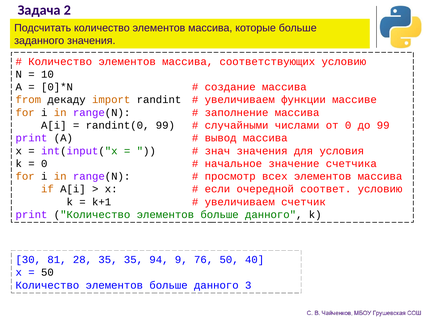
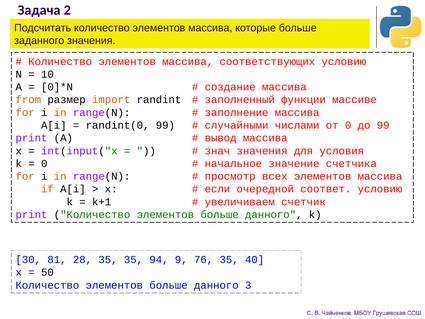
декаду: декаду -> размер
увеличиваем at (240, 100): увеличиваем -> заполненный
76 50: 50 -> 35
